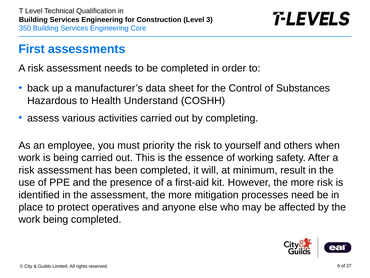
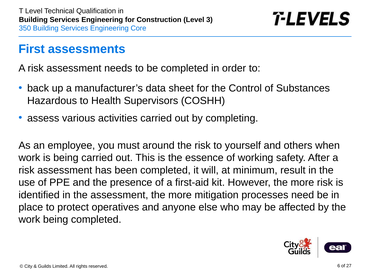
Understand: Understand -> Supervisors
priority: priority -> around
